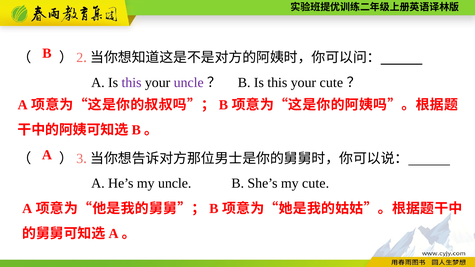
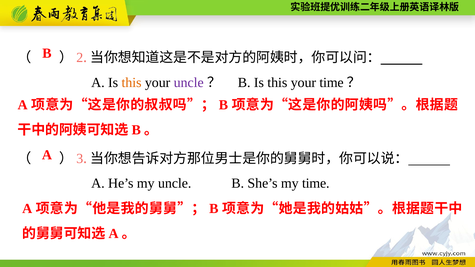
this at (132, 83) colour: purple -> orange
your cute: cute -> time
my cute: cute -> time
